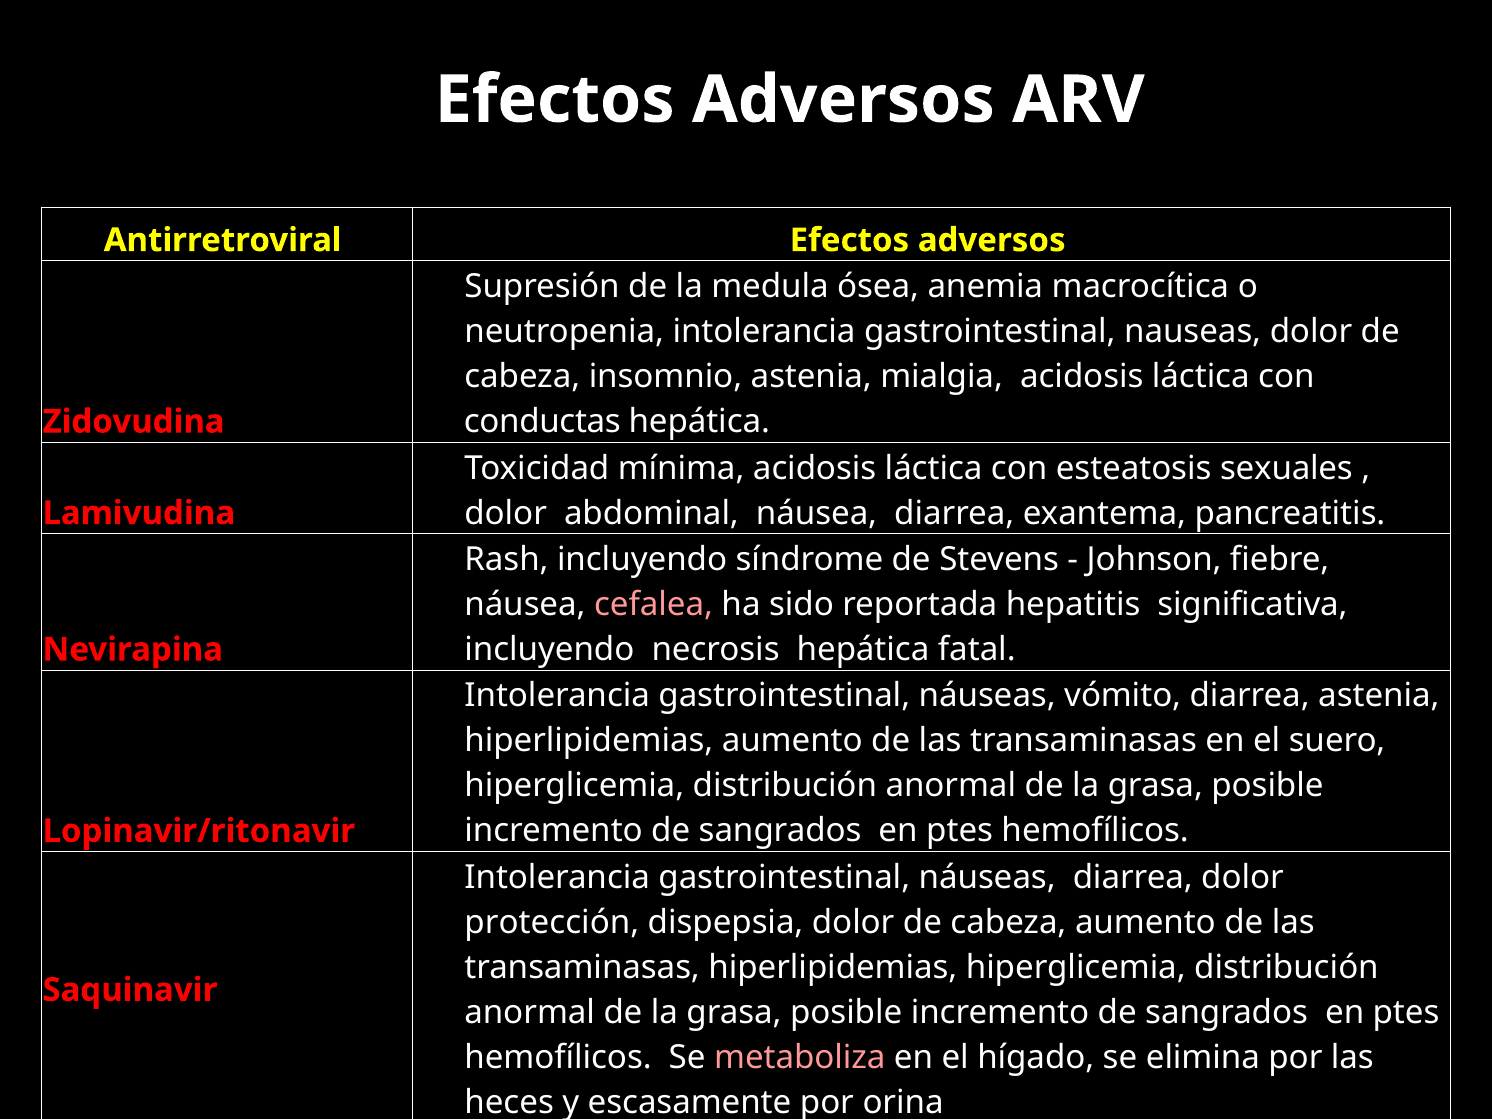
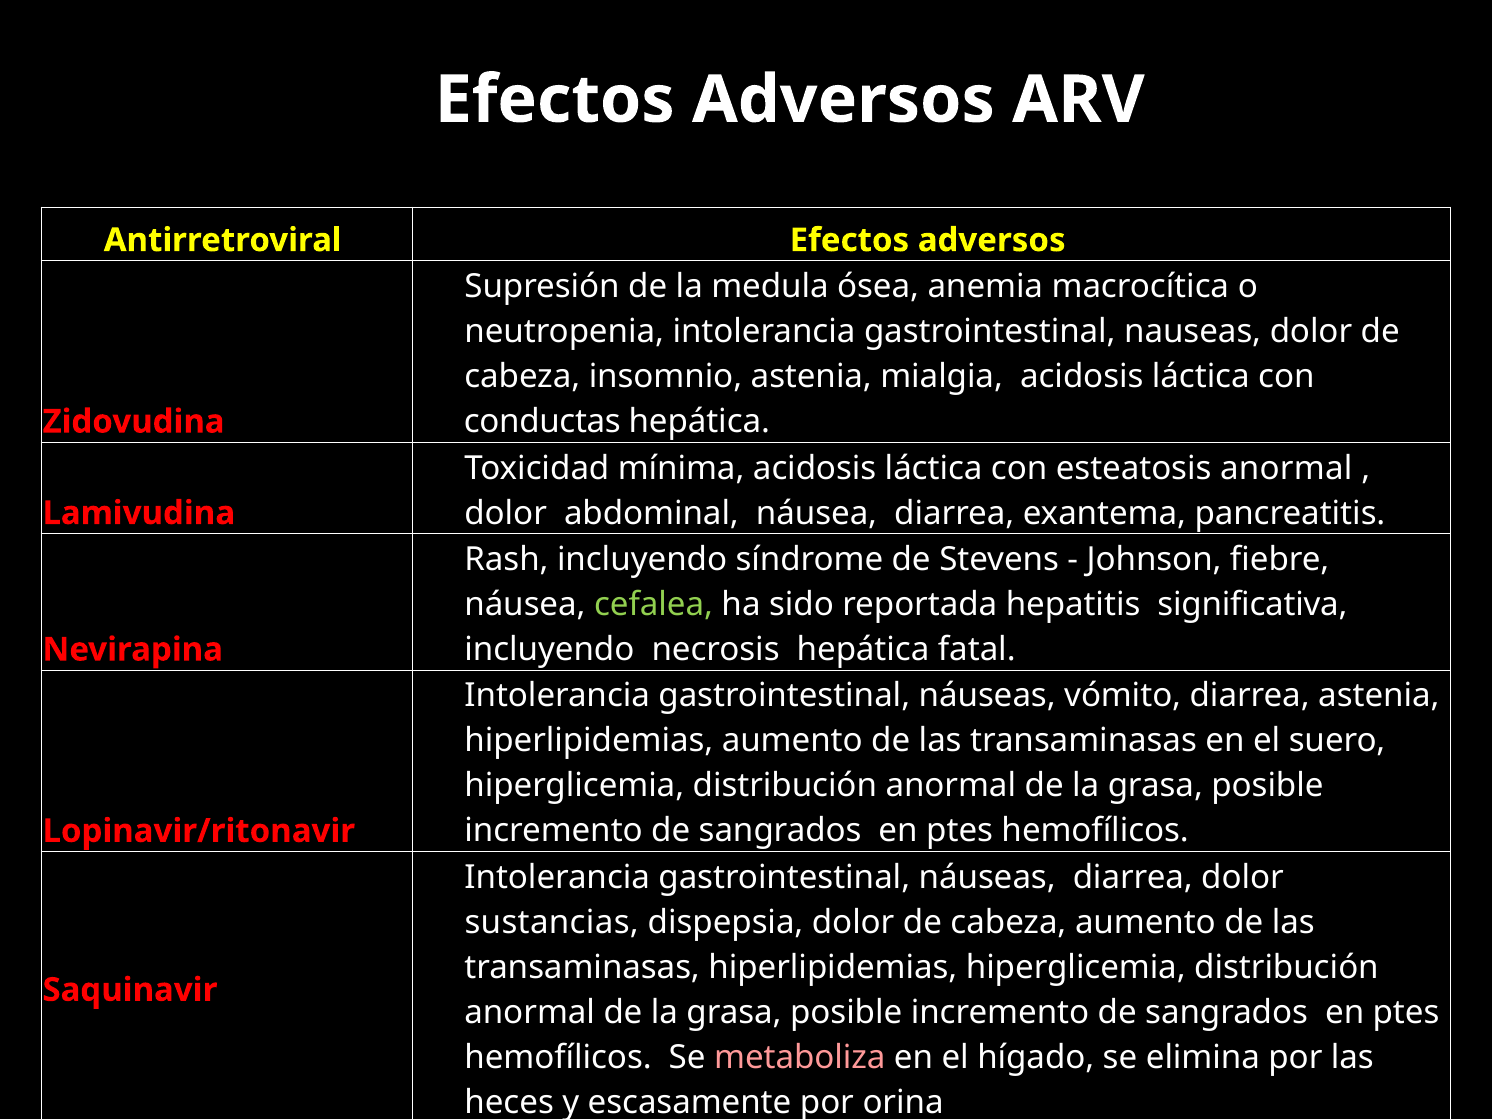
esteatosis sexuales: sexuales -> anormal
cefalea colour: pink -> light green
protección: protección -> sustancias
